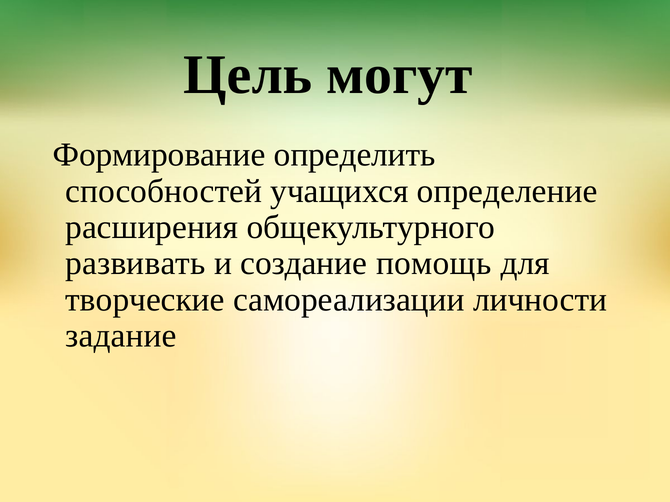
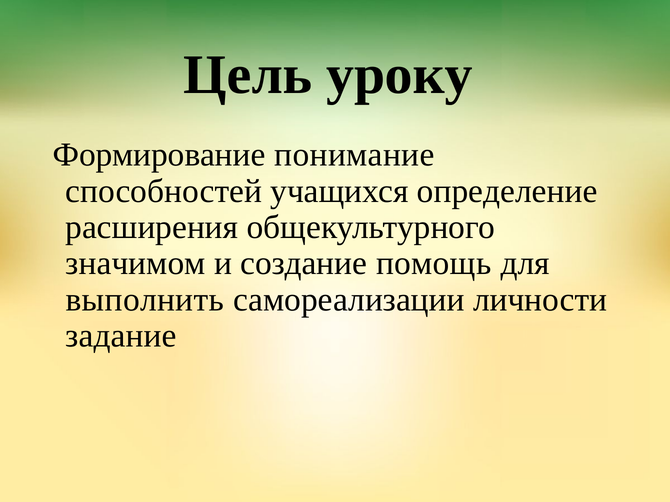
могут: могут -> уроку
определить: определить -> понимание
развивать: развивать -> значимом
творческие: творческие -> выполнить
